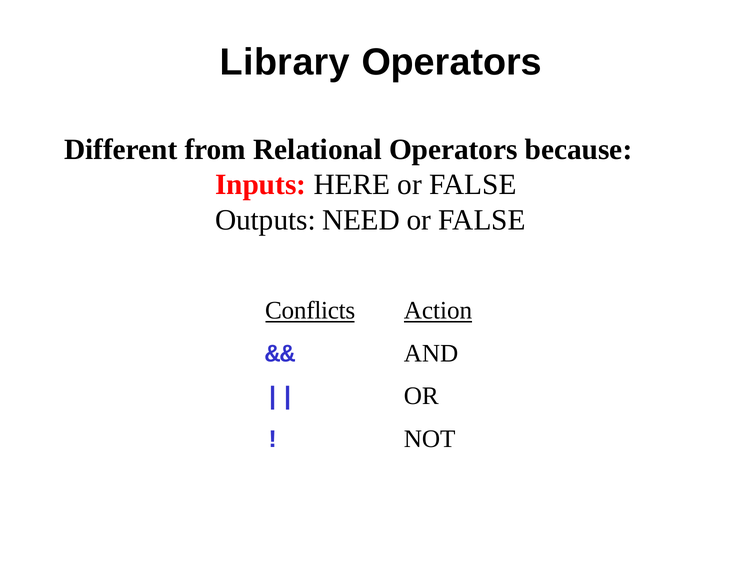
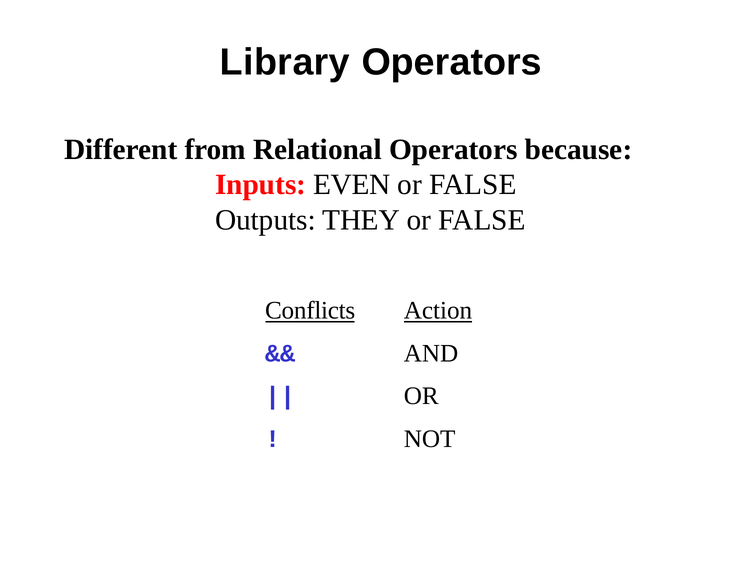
HERE: HERE -> EVEN
NEED: NEED -> THEY
